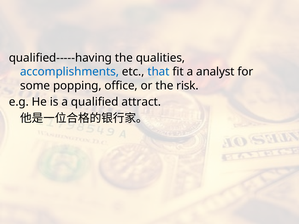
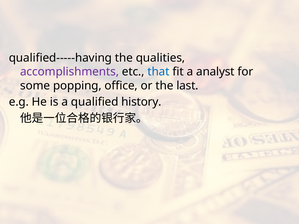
accomplishments colour: blue -> purple
risk: risk -> last
attract: attract -> history
